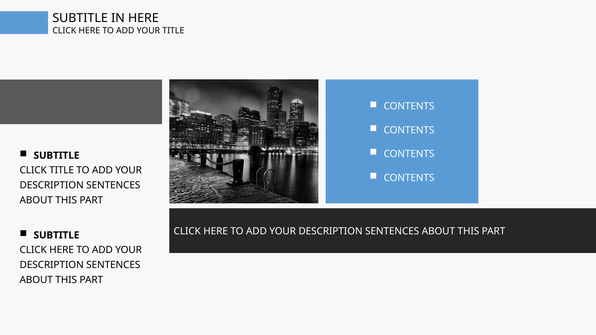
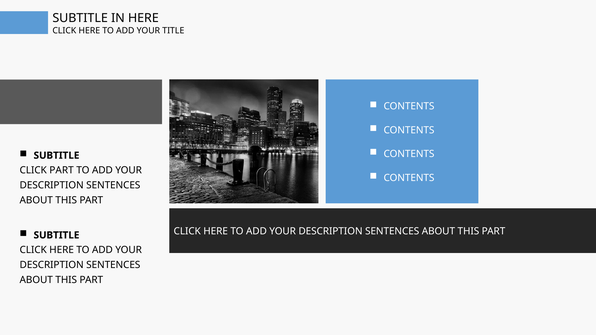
CLICK TITLE: TITLE -> PART
